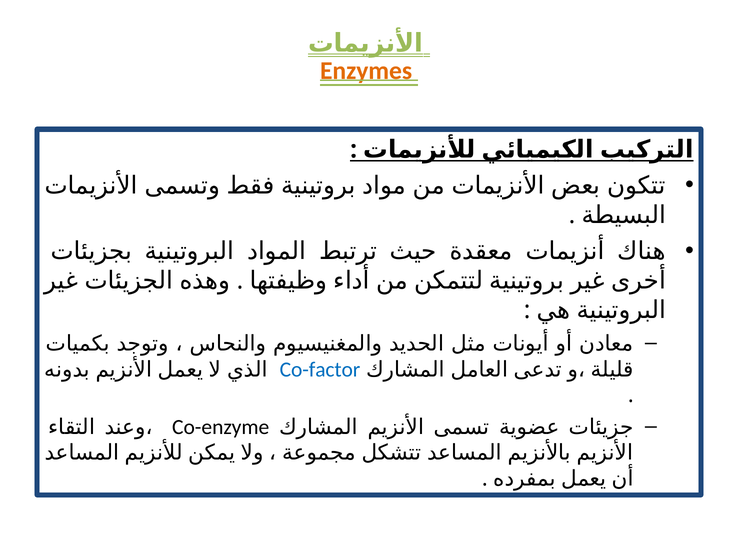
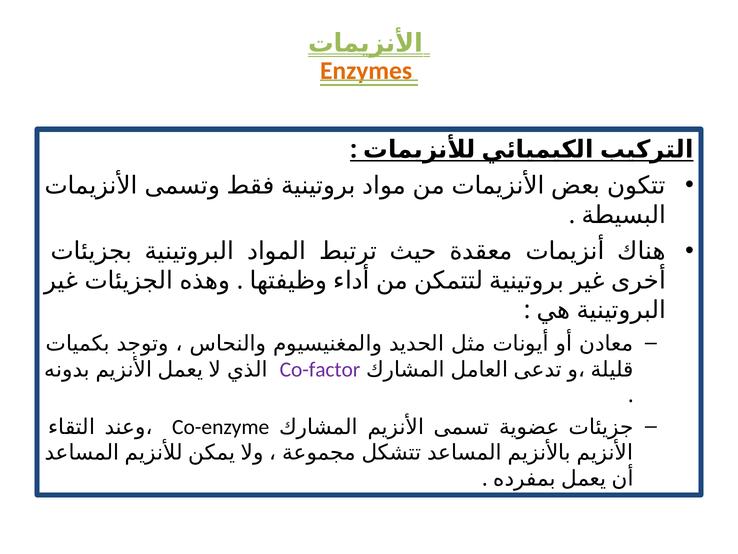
Co-factor colour: blue -> purple
